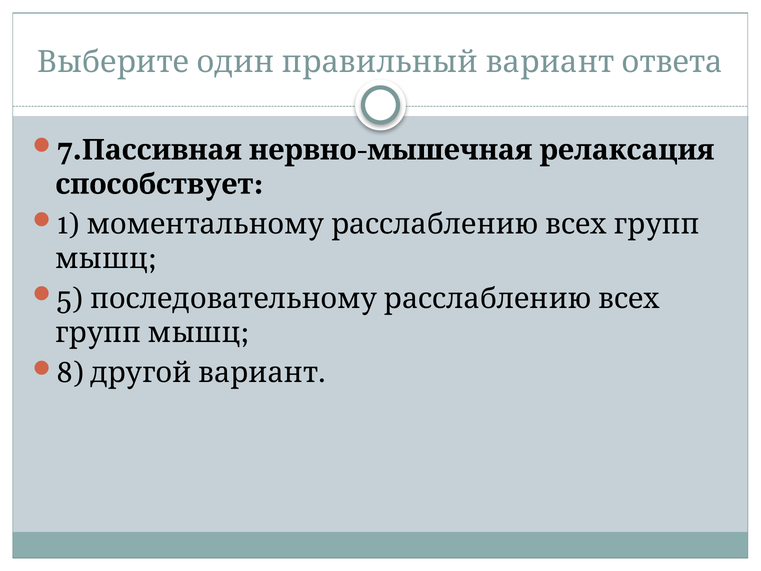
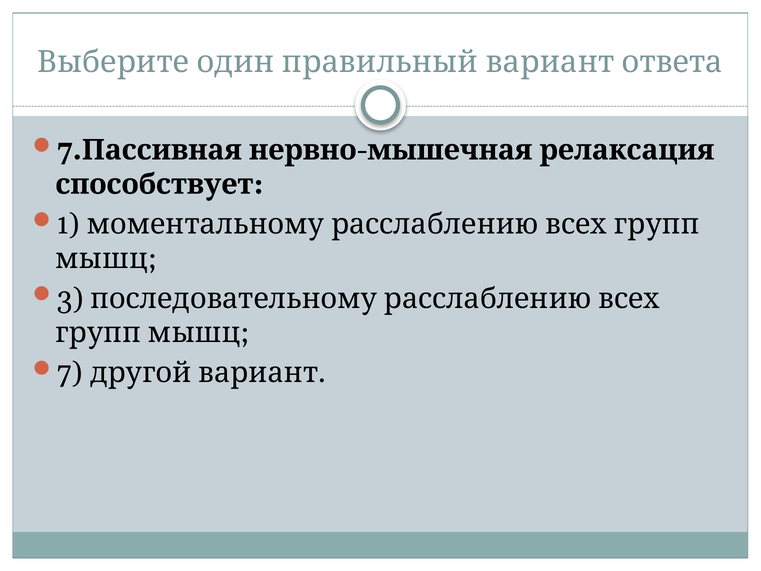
5: 5 -> 3
8 at (70, 373): 8 -> 7
